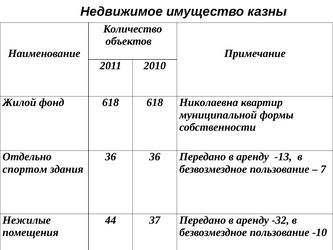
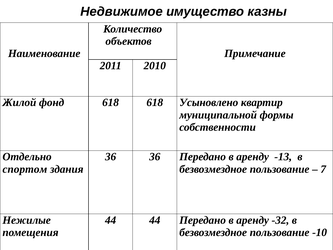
Николаевна: Николаевна -> Усыновлено
44 37: 37 -> 44
